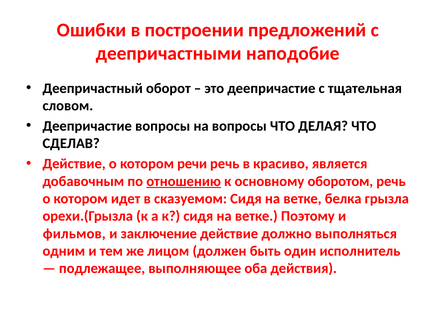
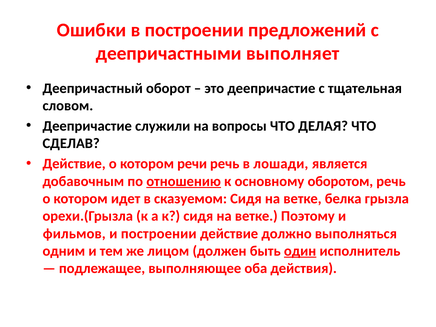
наподобие: наподобие -> выполняет
Деепричастие вопросы: вопросы -> служили
красиво: красиво -> лошади
и заключение: заключение -> построении
один underline: none -> present
